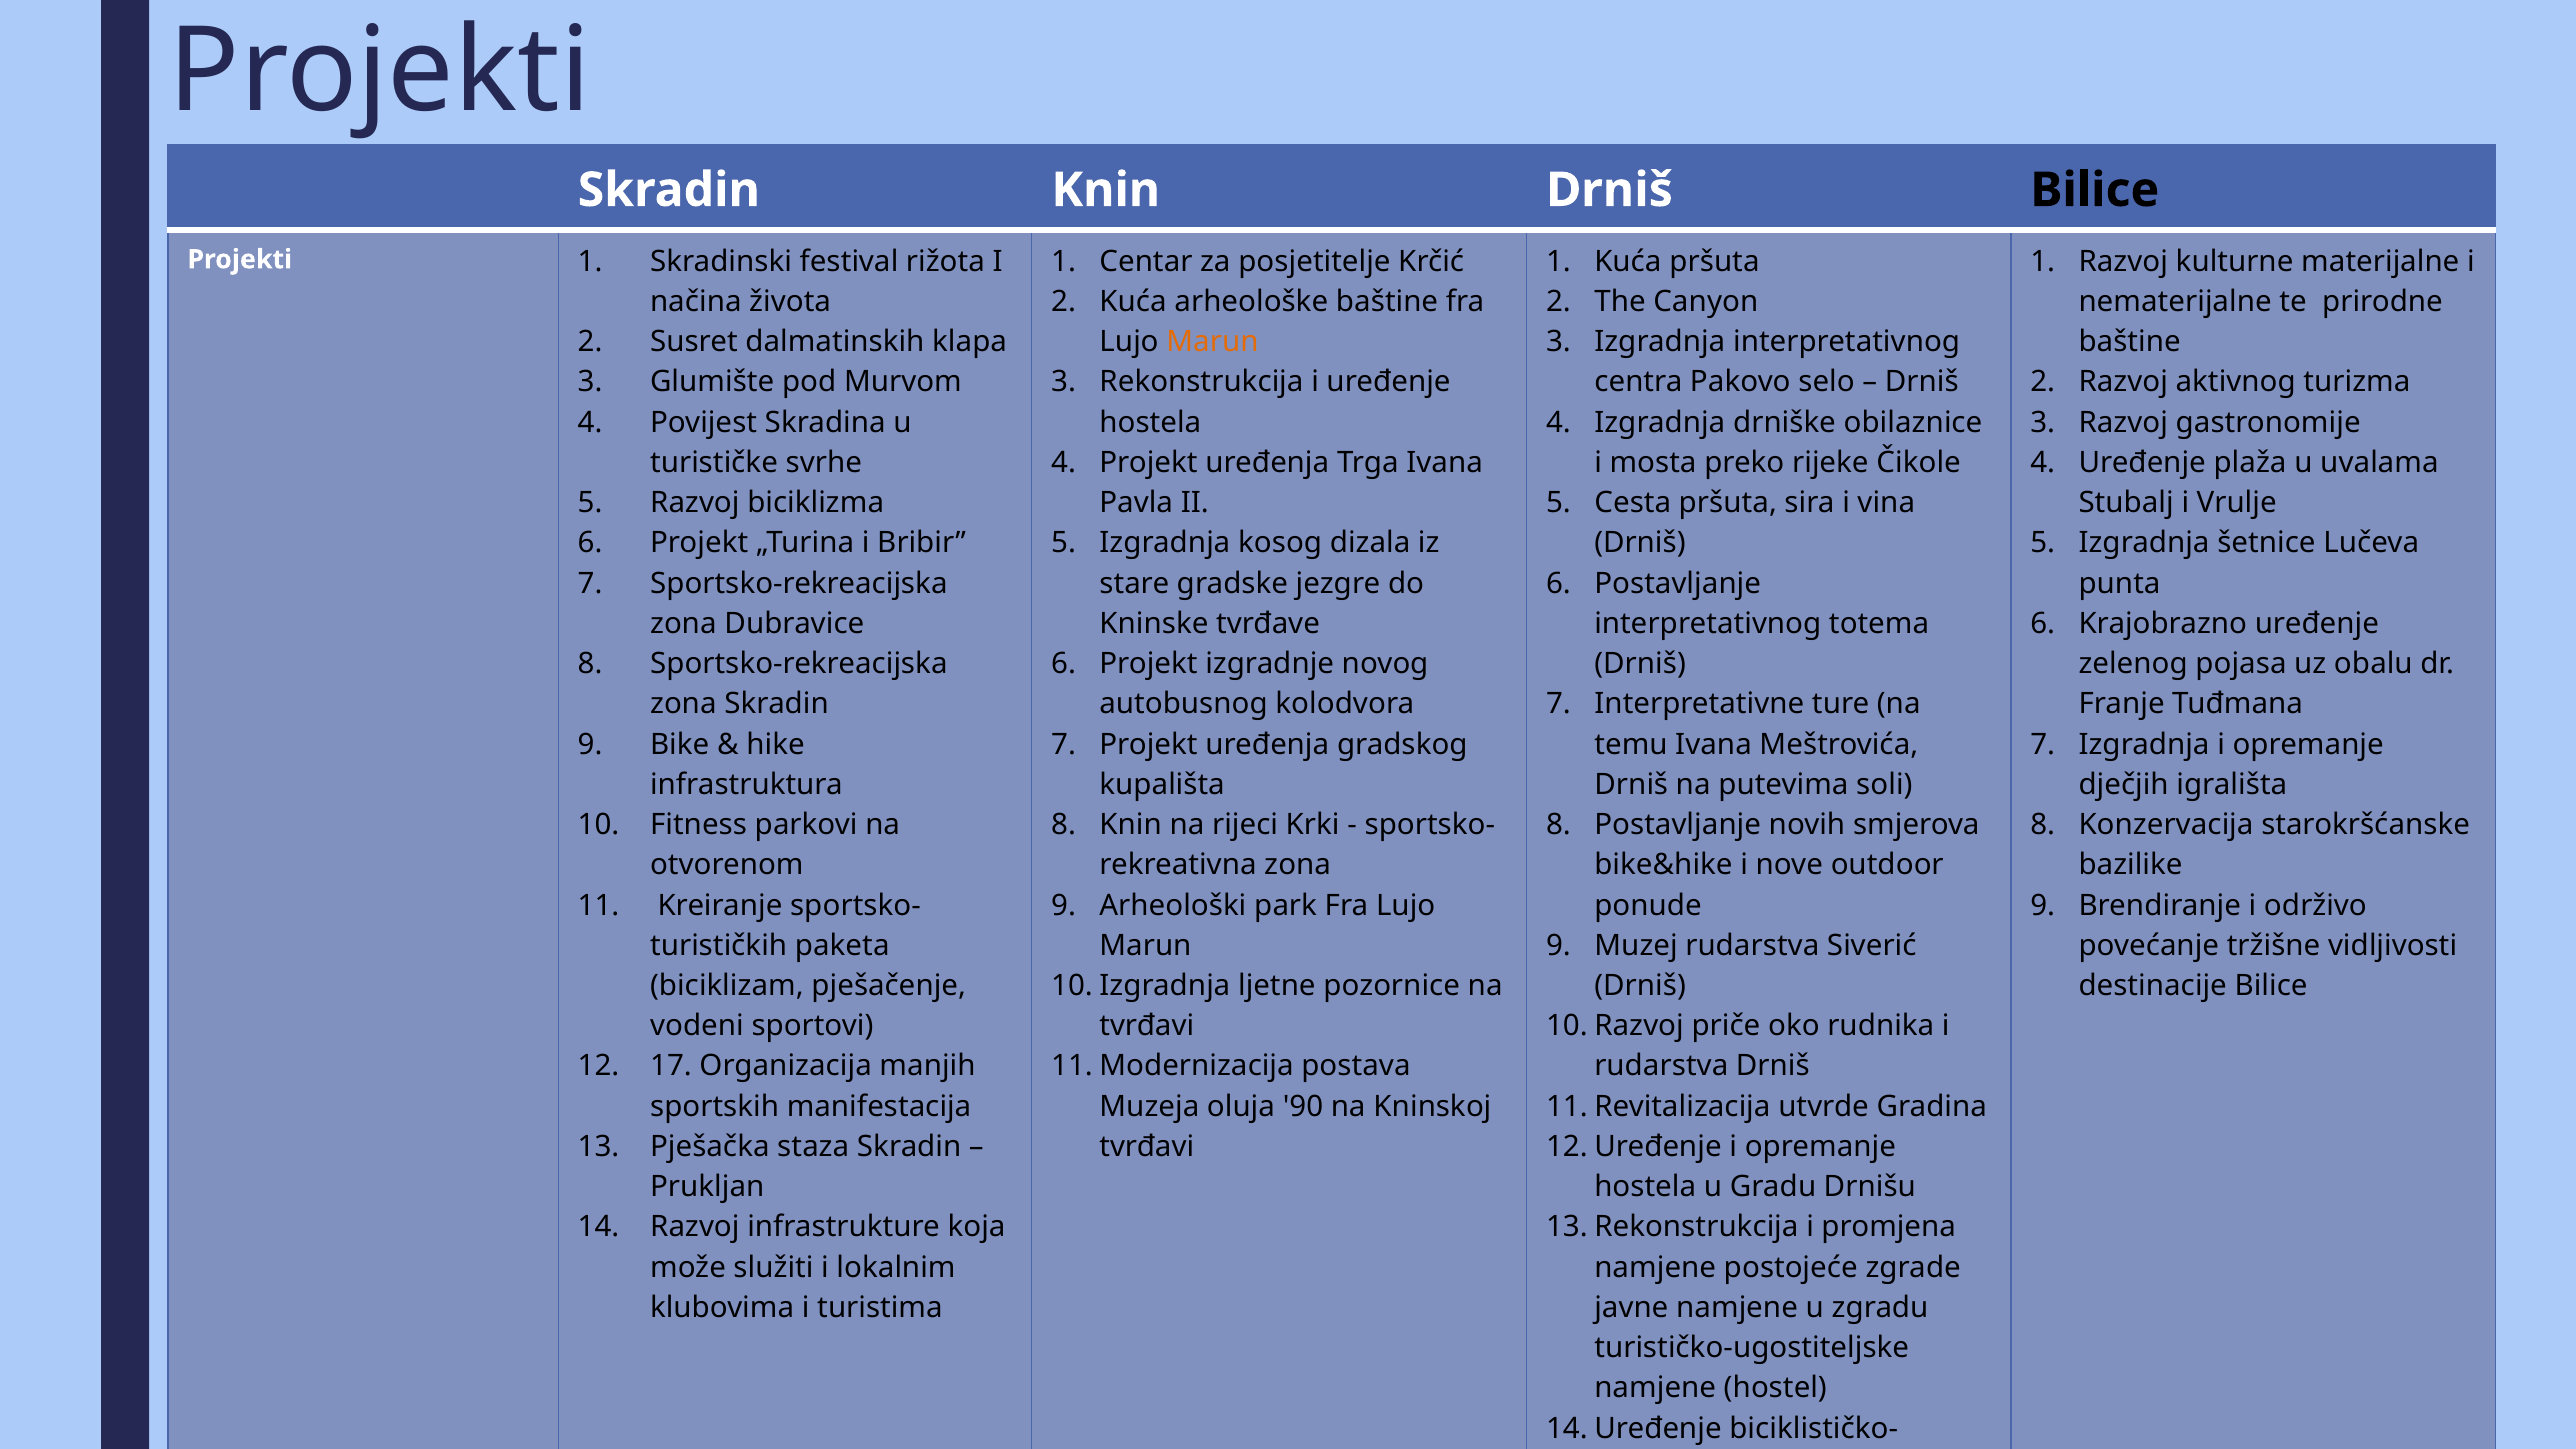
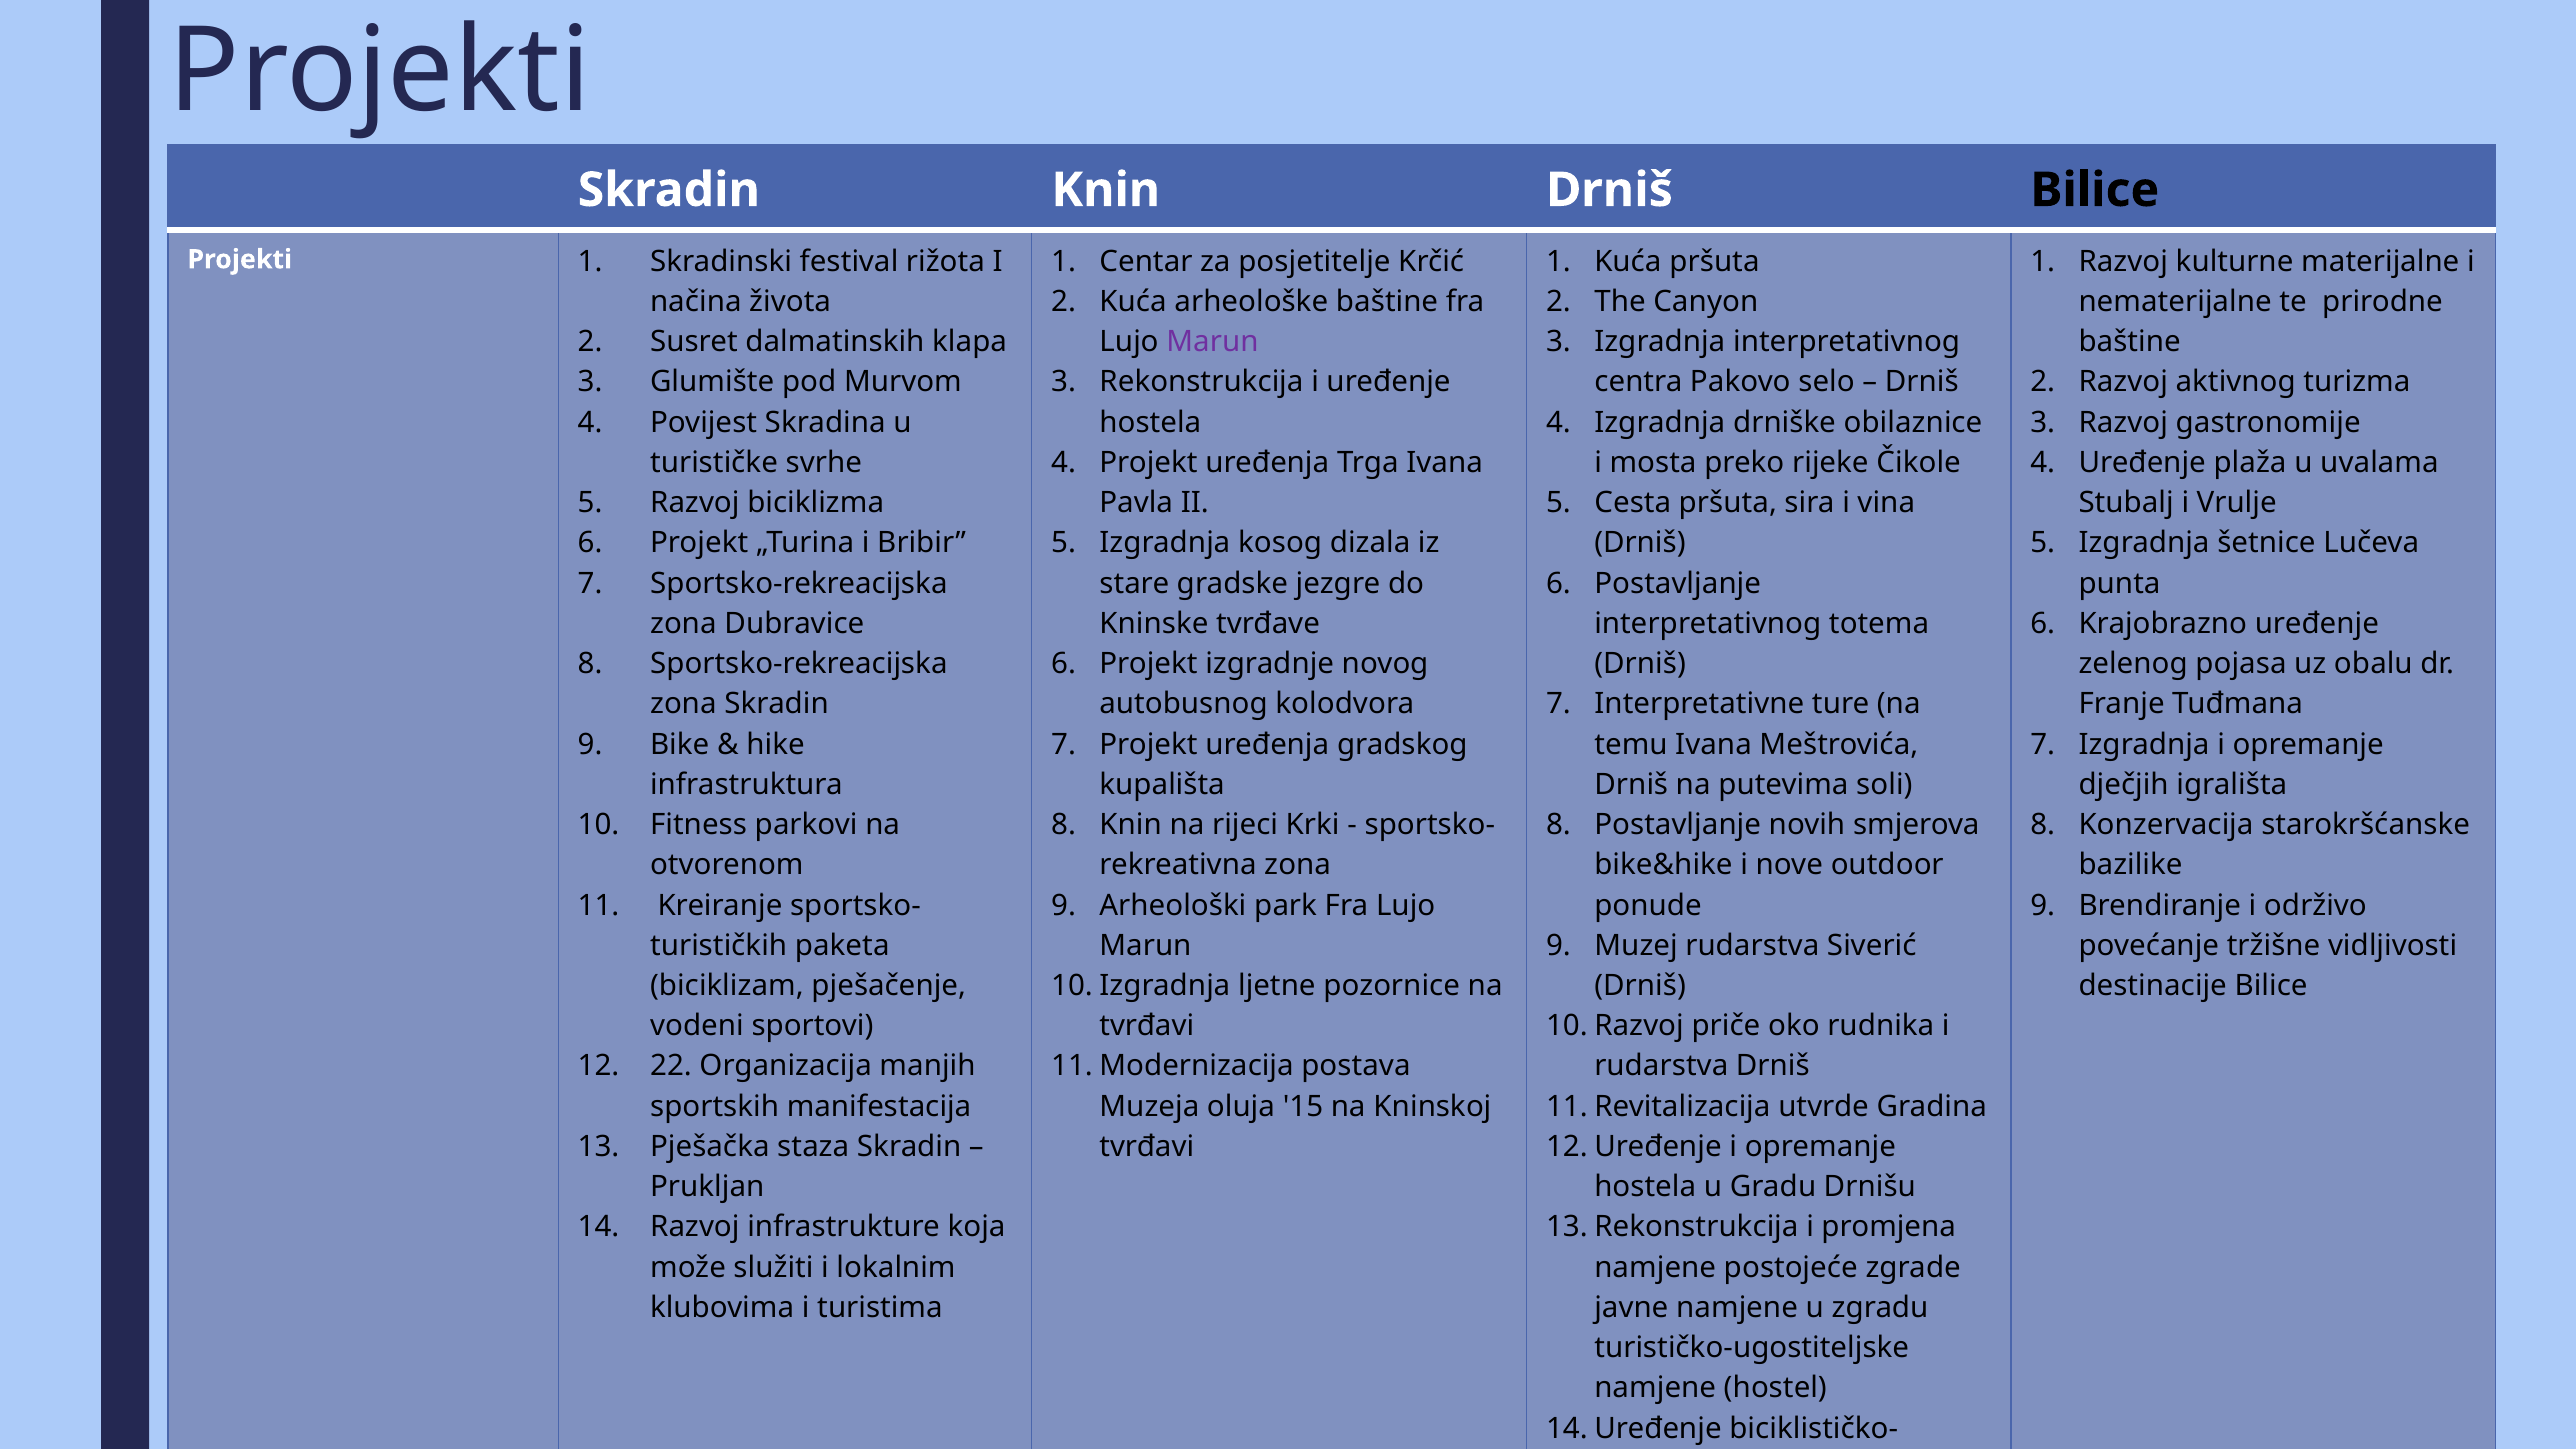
Marun at (1212, 342) colour: orange -> purple
17: 17 -> 22
90: 90 -> 15
